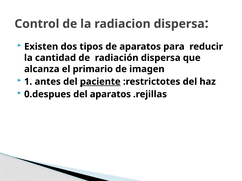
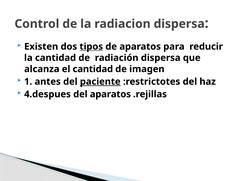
tipos underline: none -> present
el primario: primario -> cantidad
0.despues: 0.despues -> 4.despues
